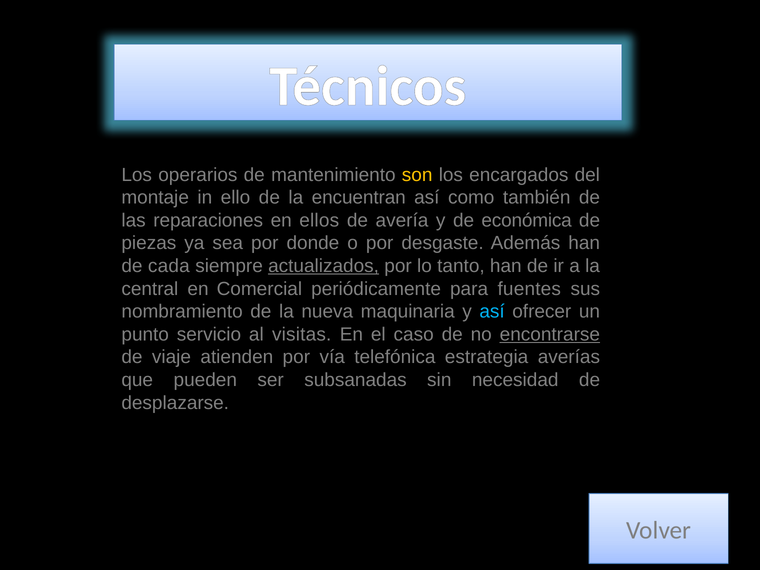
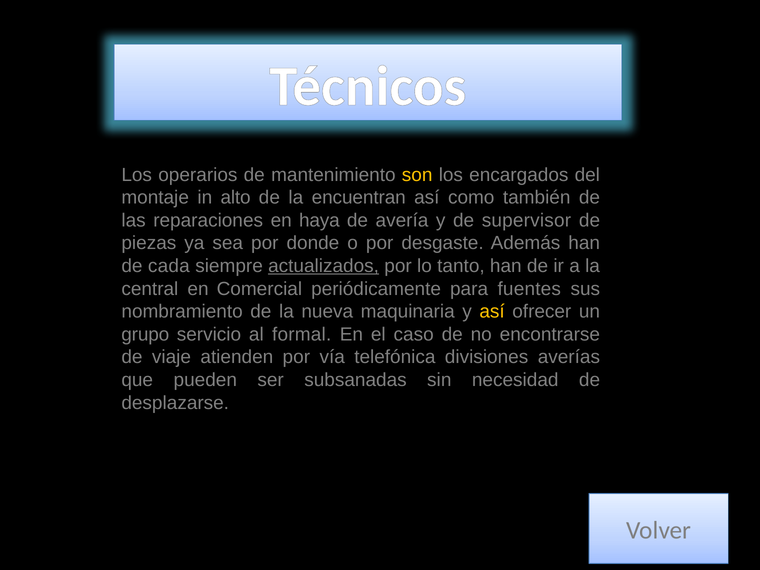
ello: ello -> alto
ellos: ellos -> haya
económica: económica -> supervisor
así at (492, 312) colour: light blue -> yellow
punto: punto -> grupo
visitas: visitas -> formal
encontrarse underline: present -> none
estrategia: estrategia -> divisiones
